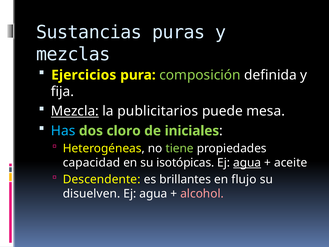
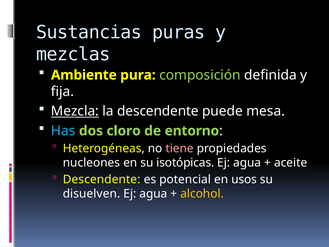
Ejercicios: Ejercicios -> Ambiente
la publicitarios: publicitarios -> descendente
iniciales: iniciales -> entorno
tiene colour: light green -> pink
capacidad: capacidad -> nucleones
agua at (247, 163) underline: present -> none
brillantes: brillantes -> potencial
flujo: flujo -> usos
alcohol colour: pink -> yellow
